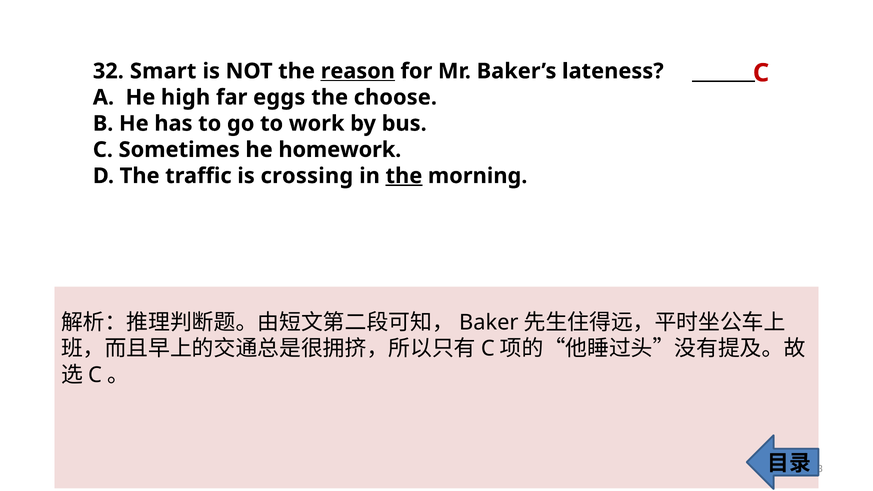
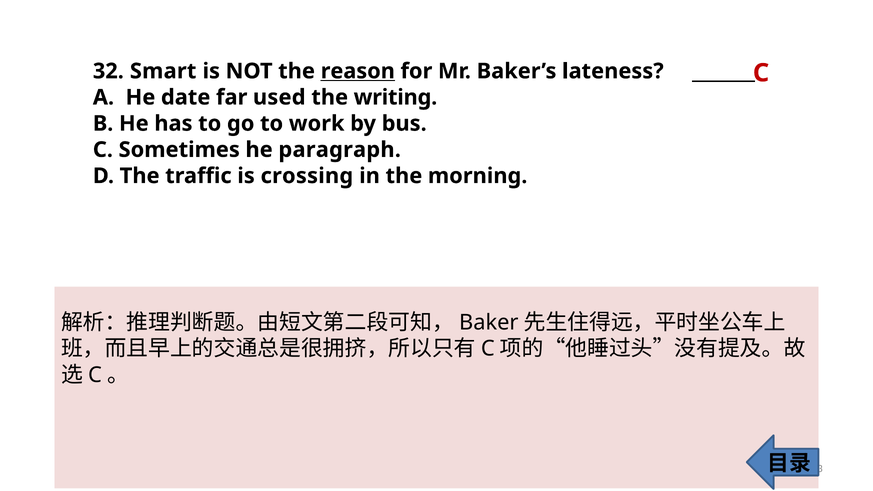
high: high -> date
eggs: eggs -> used
choose: choose -> writing
homework: homework -> paragraph
the at (404, 176) underline: present -> none
